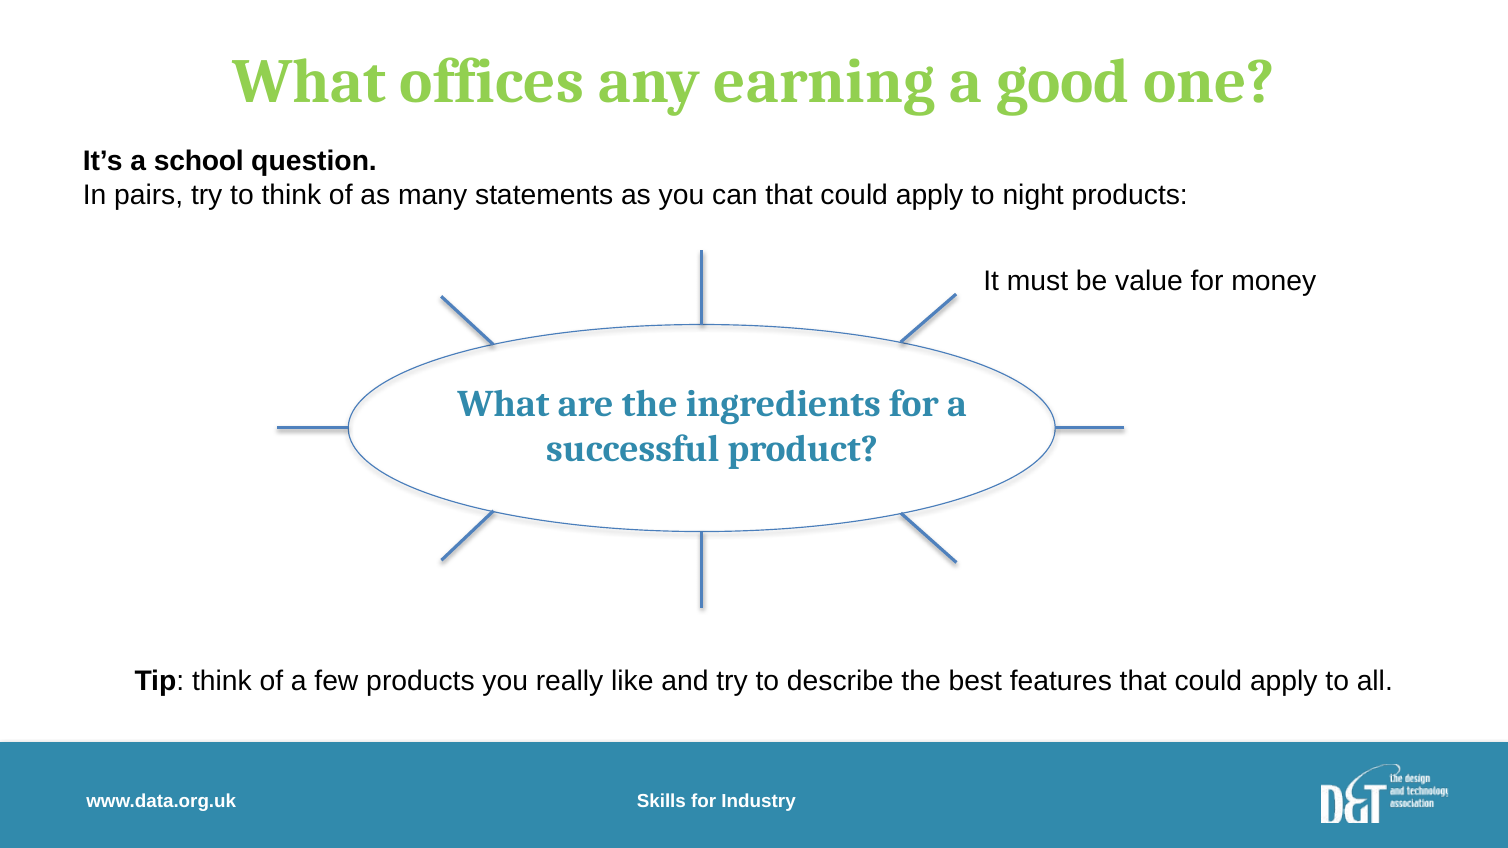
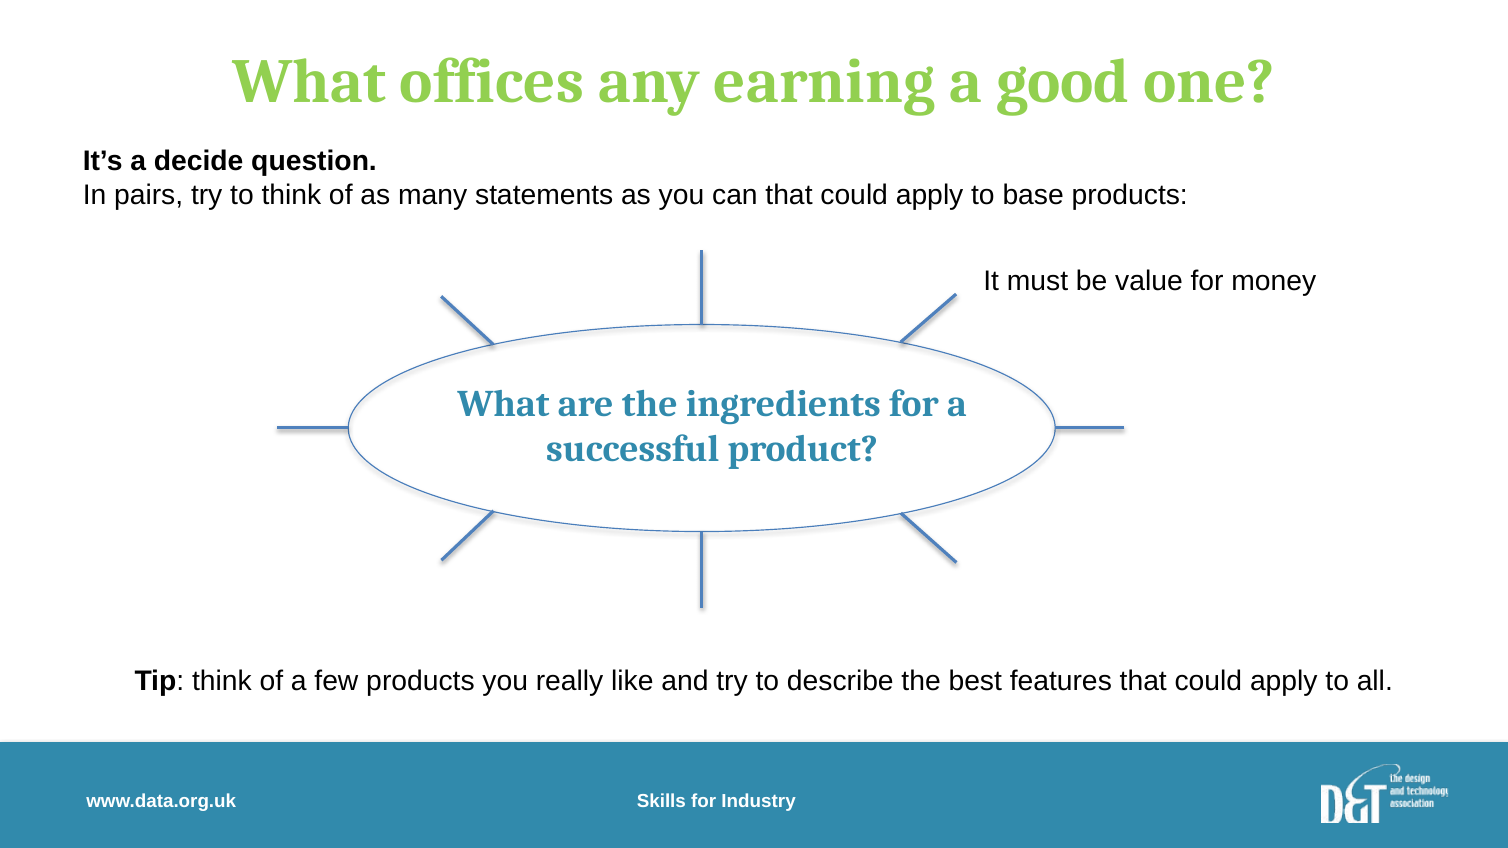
school: school -> decide
night: night -> base
